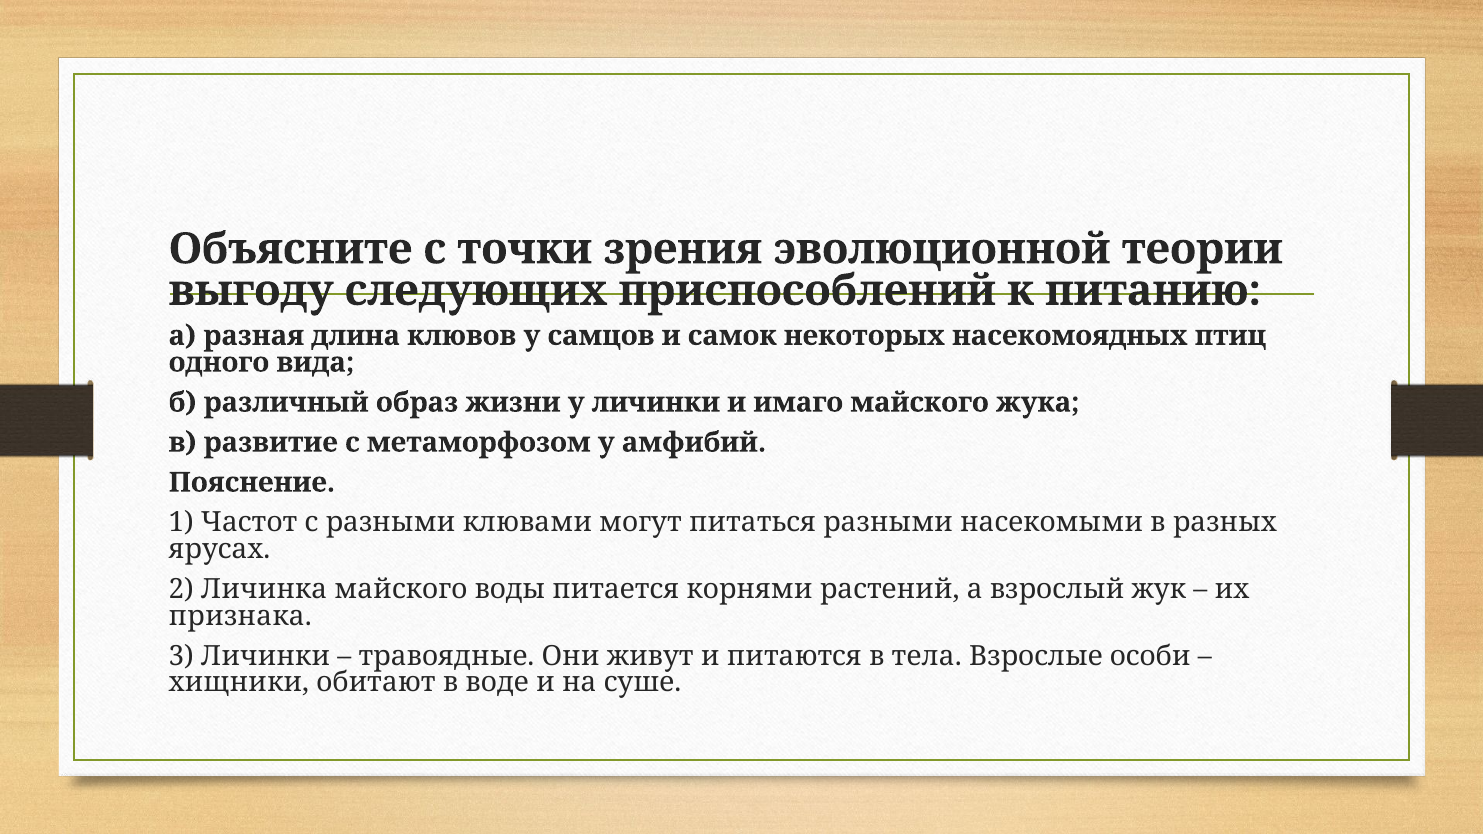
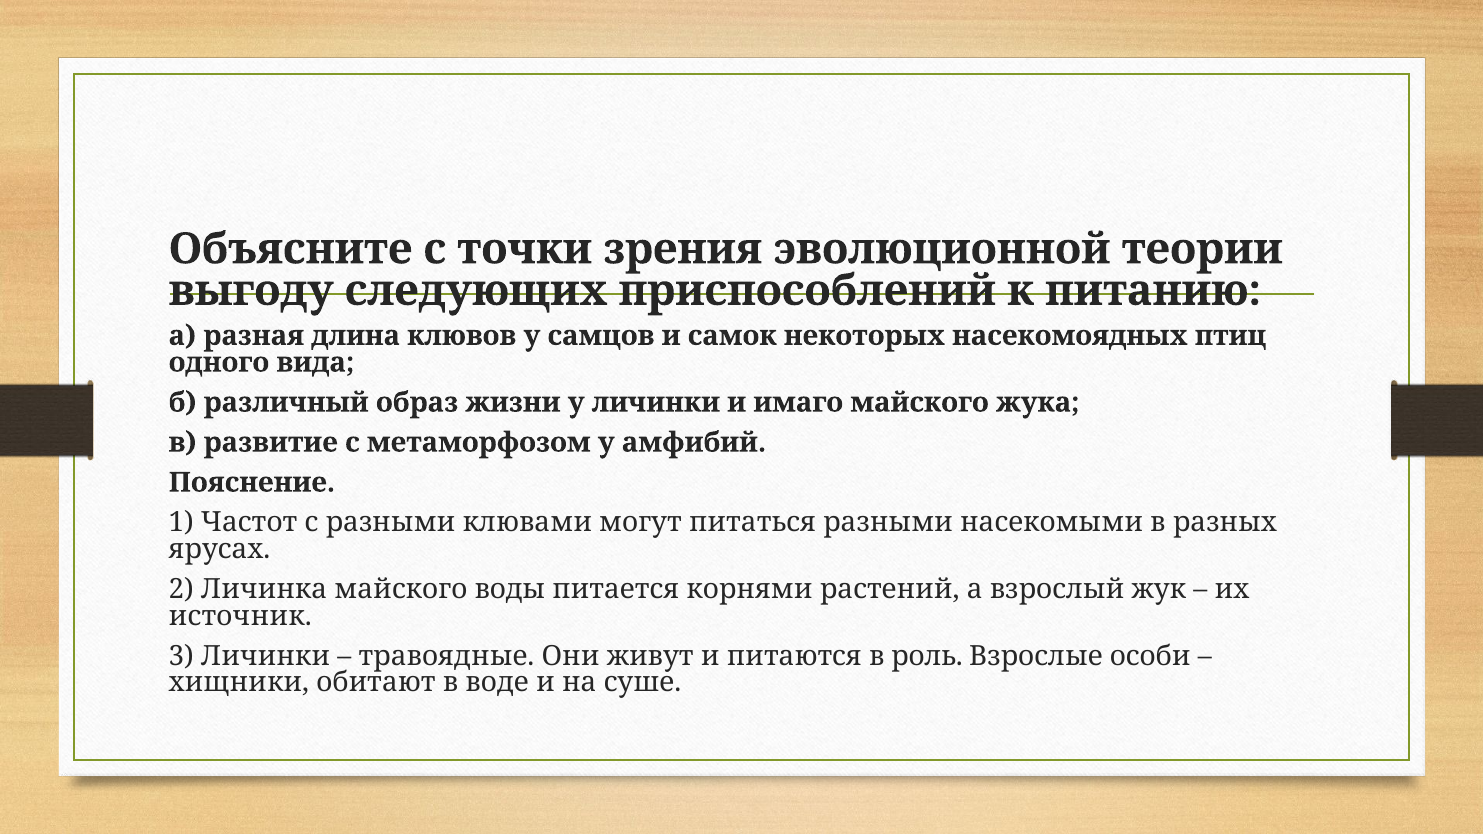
признака: признака -> источник
тела: тела -> роль
